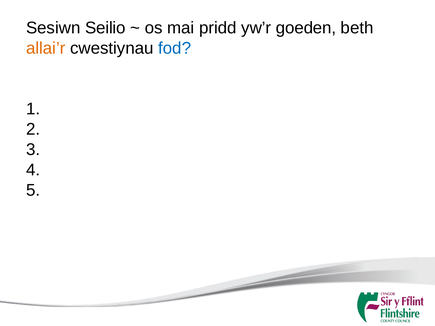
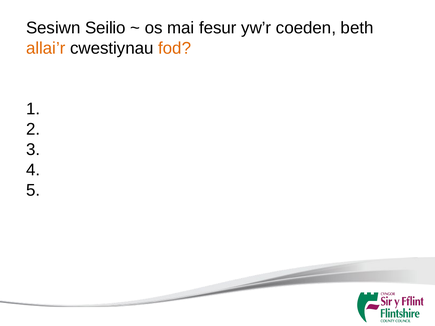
pridd: pridd -> fesur
goeden: goeden -> coeden
fod colour: blue -> orange
